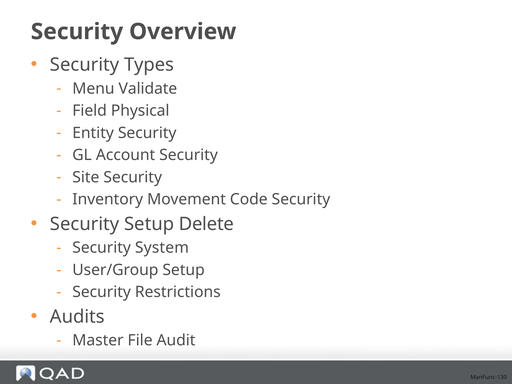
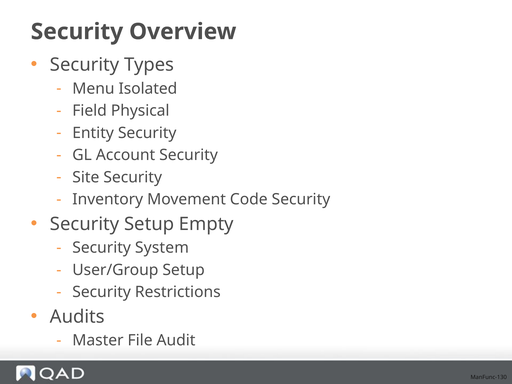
Validate: Validate -> Isolated
Delete: Delete -> Empty
